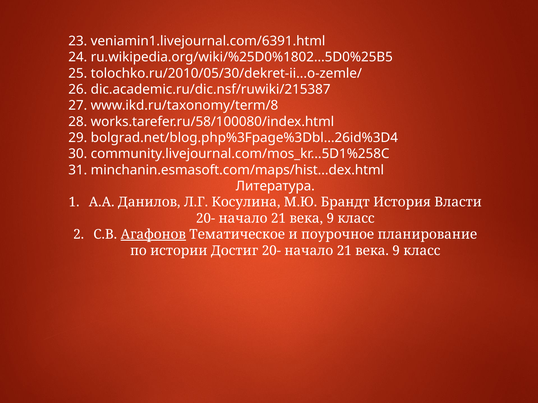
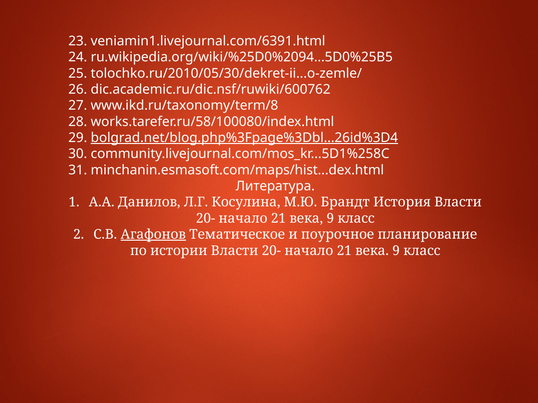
ru.wikipedia.org/wiki/%25D0%1802...5D0%25B5: ru.wikipedia.org/wiki/%25D0%1802...5D0%25B5 -> ru.wikipedia.org/wiki/%25D0%2094...5D0%25B5
dic.academic.ru/dic.nsf/ruwiki/215387: dic.academic.ru/dic.nsf/ruwiki/215387 -> dic.academic.ru/dic.nsf/ruwiki/600762
bolgrad.net/blog.php%3Fpage%3Dbl...26id%3D4 underline: none -> present
истории Достиг: Достиг -> Власти
